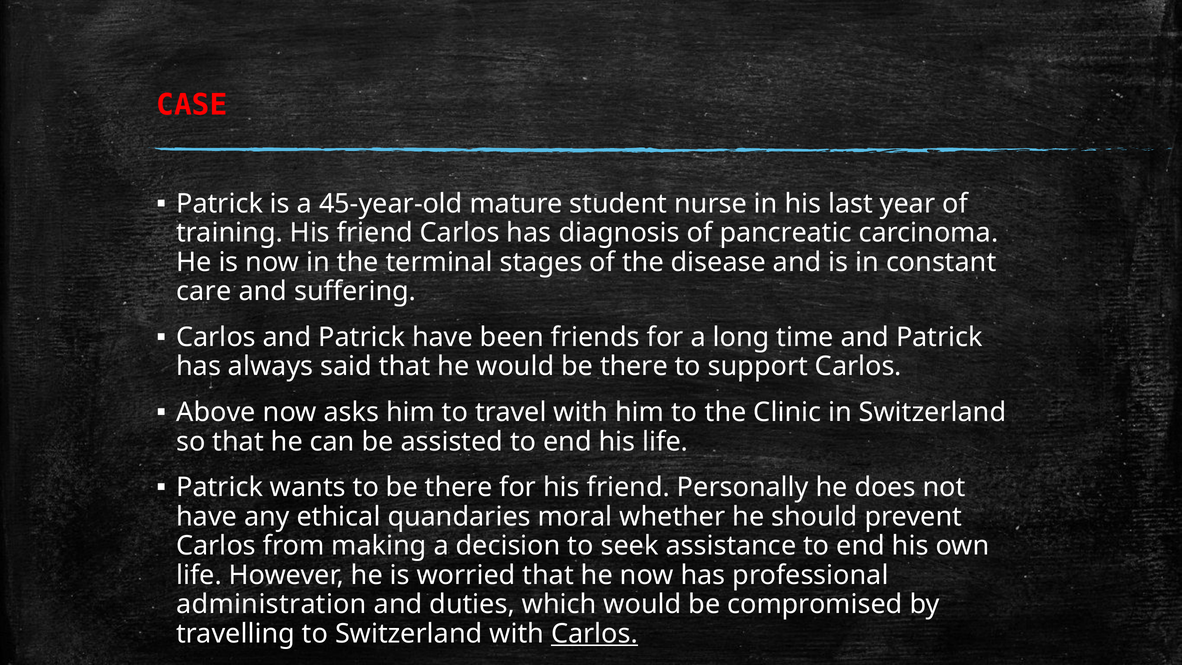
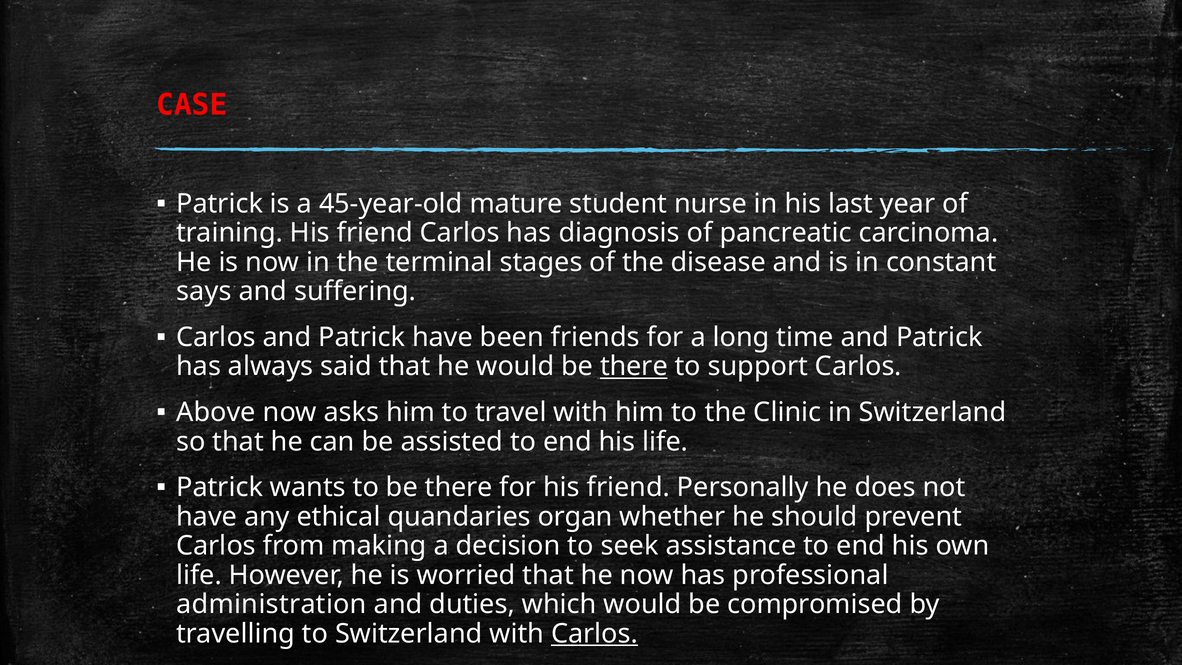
care: care -> says
there at (634, 366) underline: none -> present
moral: moral -> organ
